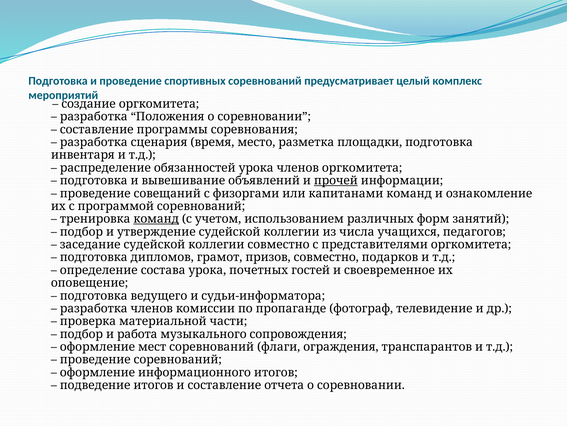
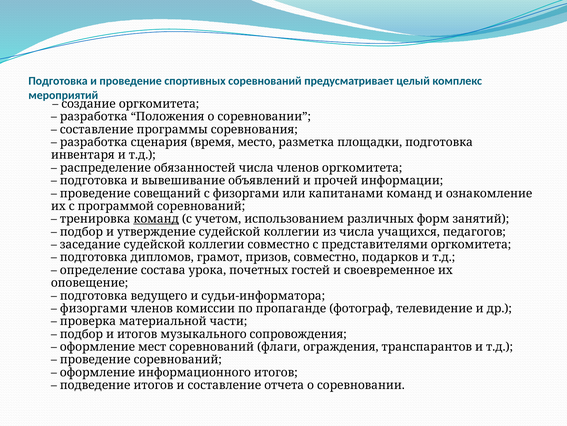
обязанностей урока: урока -> числа
прочей underline: present -> none
разработка at (94, 308): разработка -> физоргами
и работа: работа -> итогов
